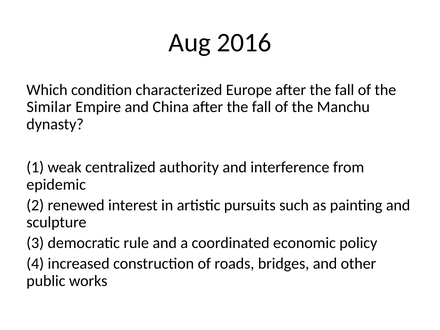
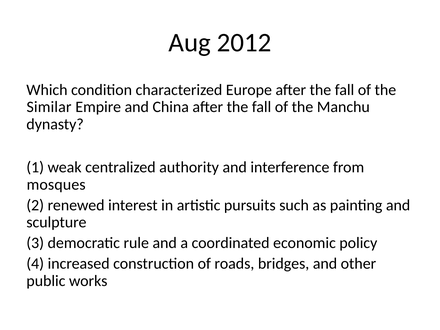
2016: 2016 -> 2012
epidemic: epidemic -> mosques
